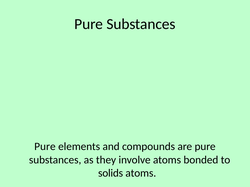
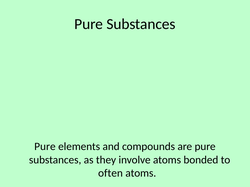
solids: solids -> often
